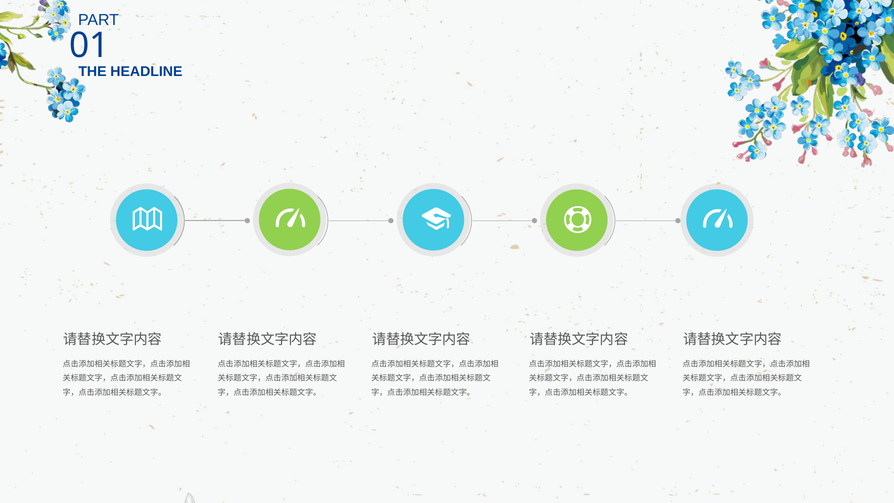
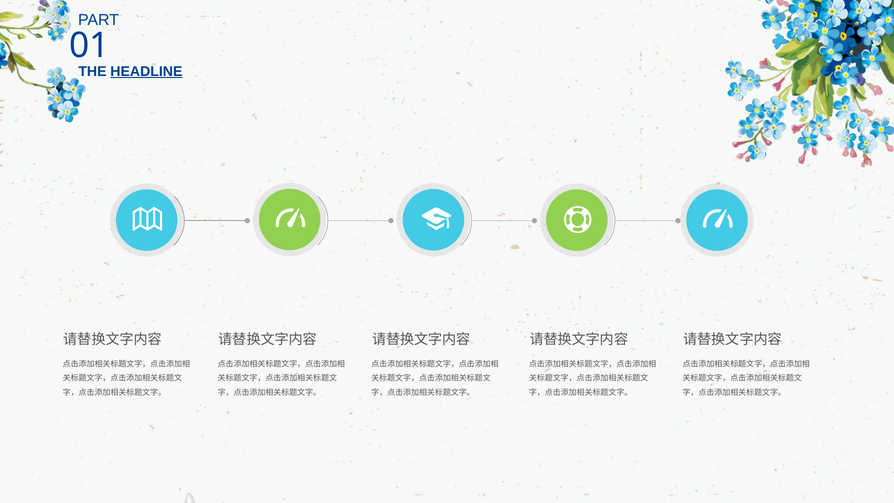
HEADLINE underline: none -> present
